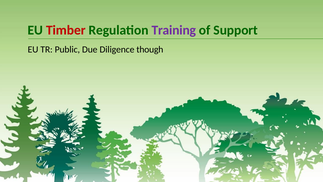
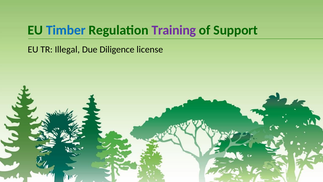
Timber colour: red -> blue
Public: Public -> Illegal
though: though -> license
